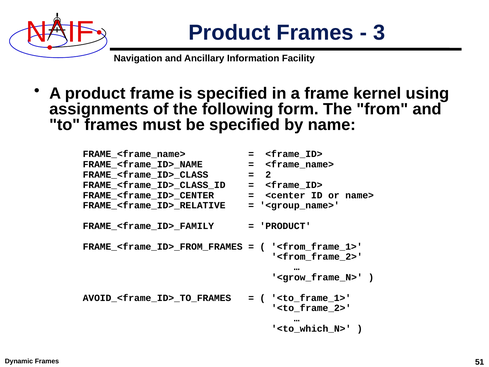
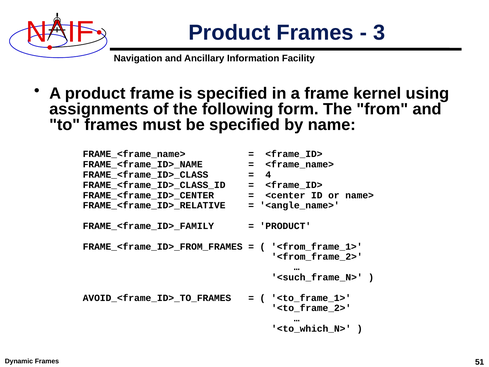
2: 2 -> 4
<group_name>: <group_name> -> <angle_name>
<grow_frame_N>: <grow_frame_N> -> <such_frame_N>
